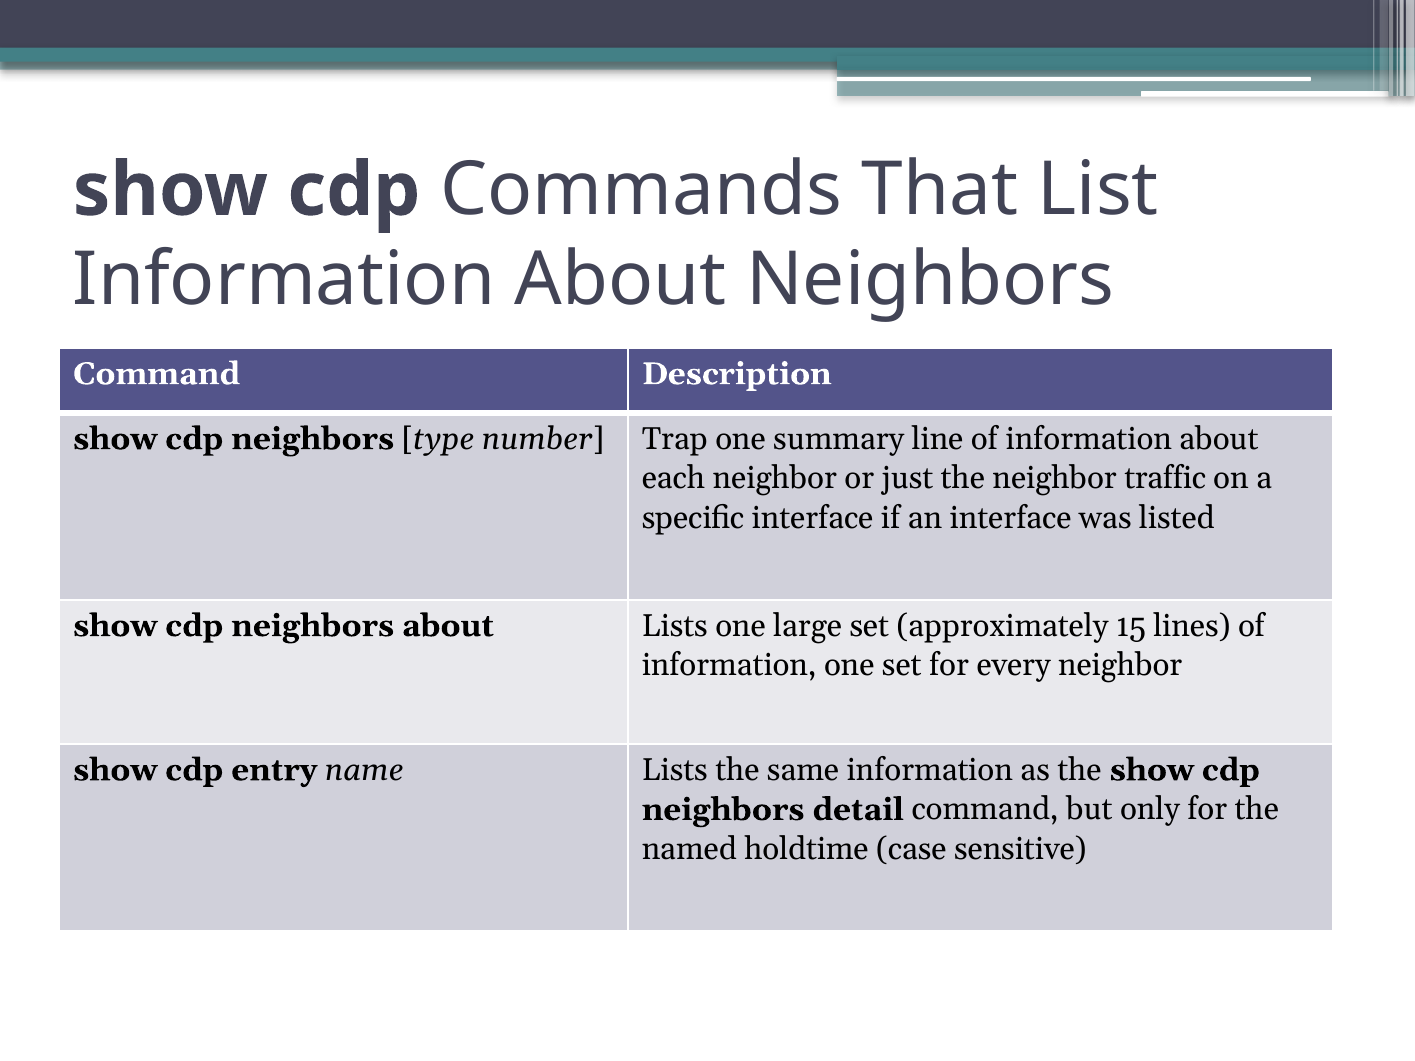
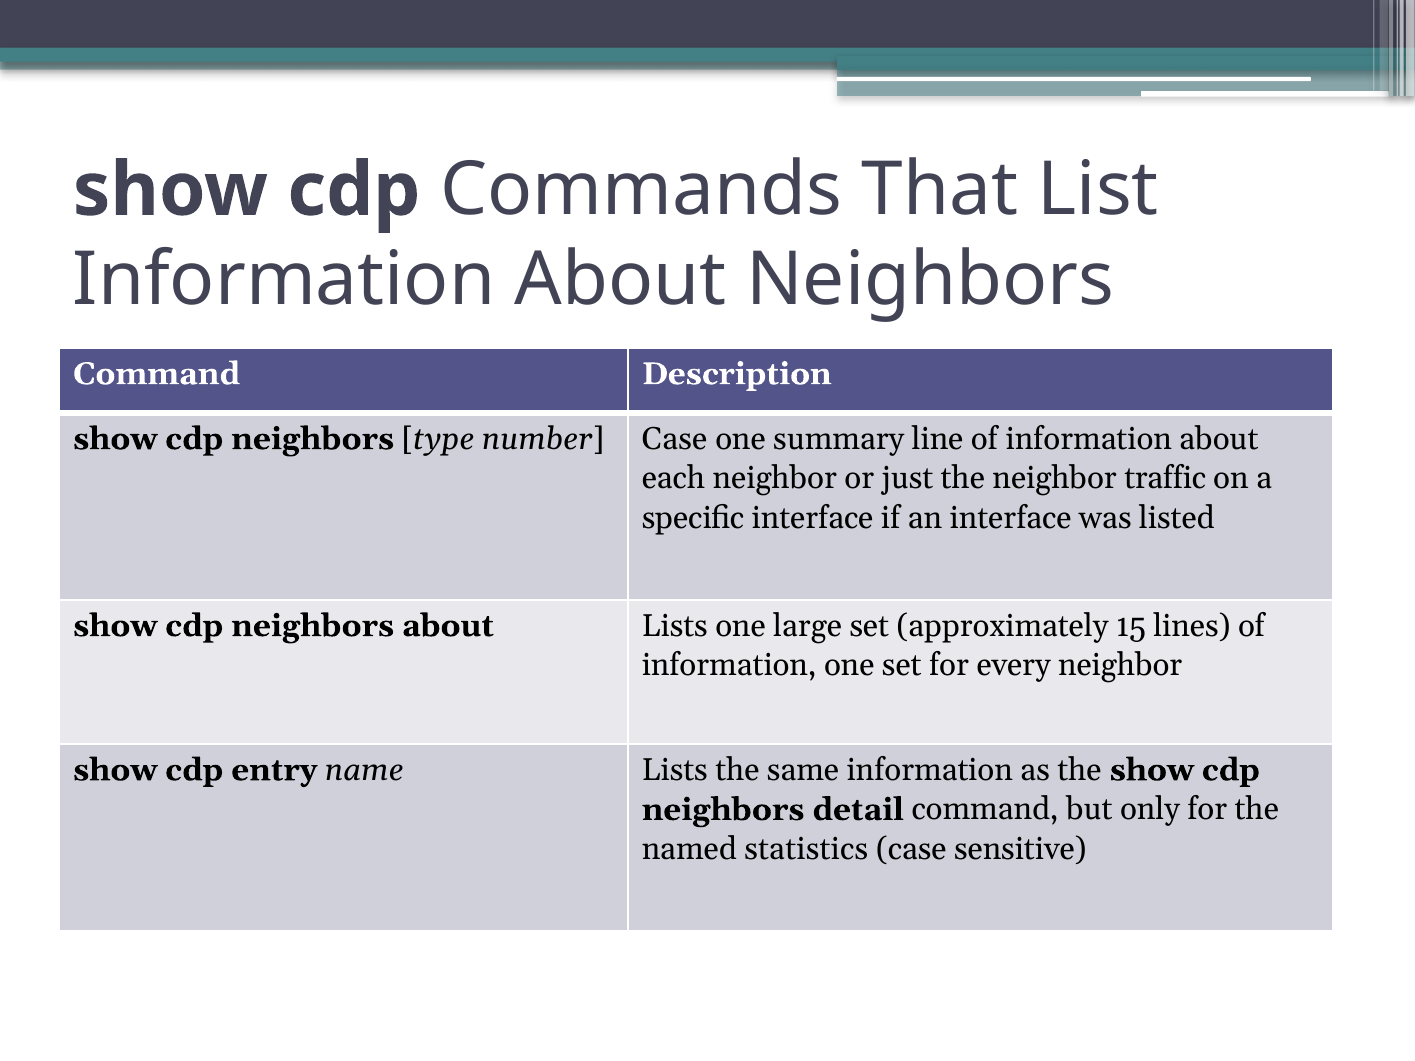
number Trap: Trap -> Case
holdtime: holdtime -> statistics
